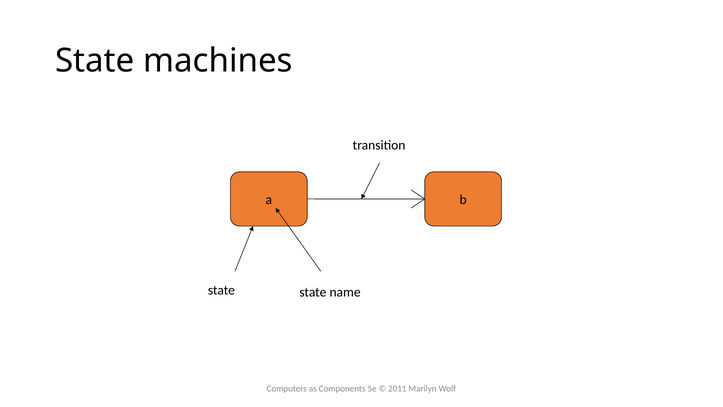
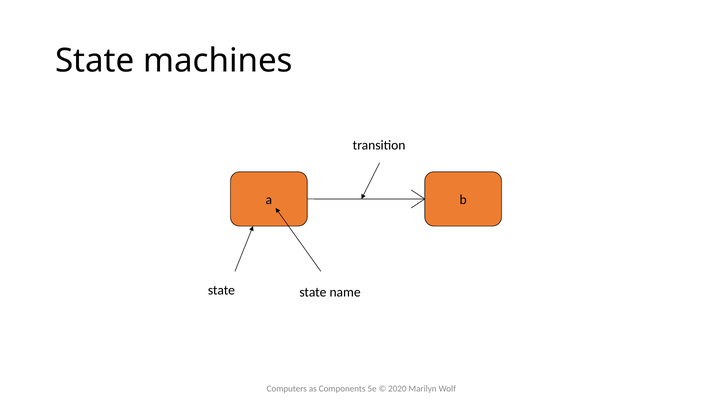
2011: 2011 -> 2020
